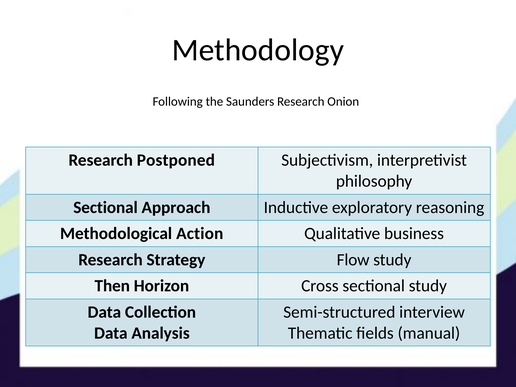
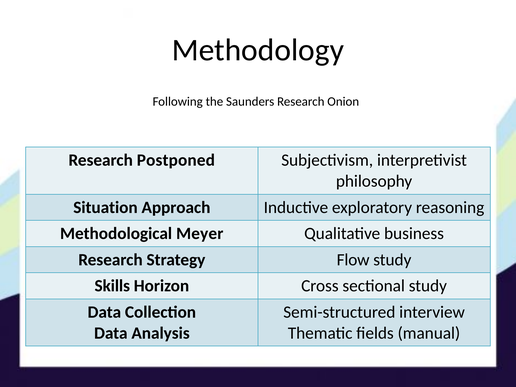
Sectional at (106, 207): Sectional -> Situation
Action: Action -> Meyer
Then: Then -> Skills
